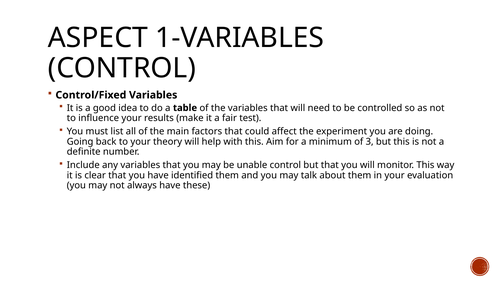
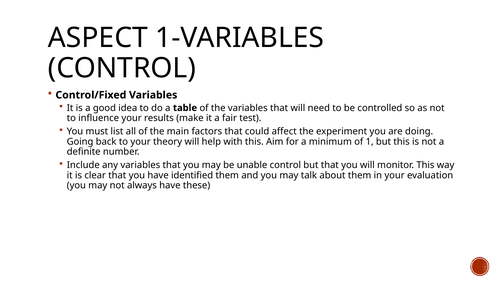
3: 3 -> 1
